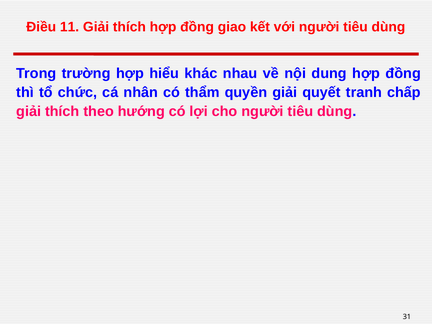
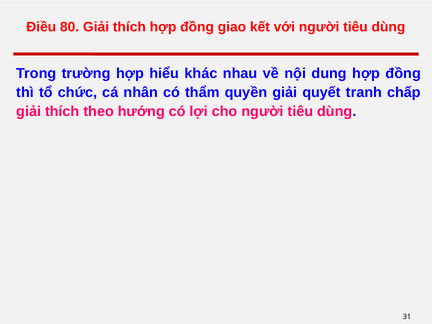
11: 11 -> 80
